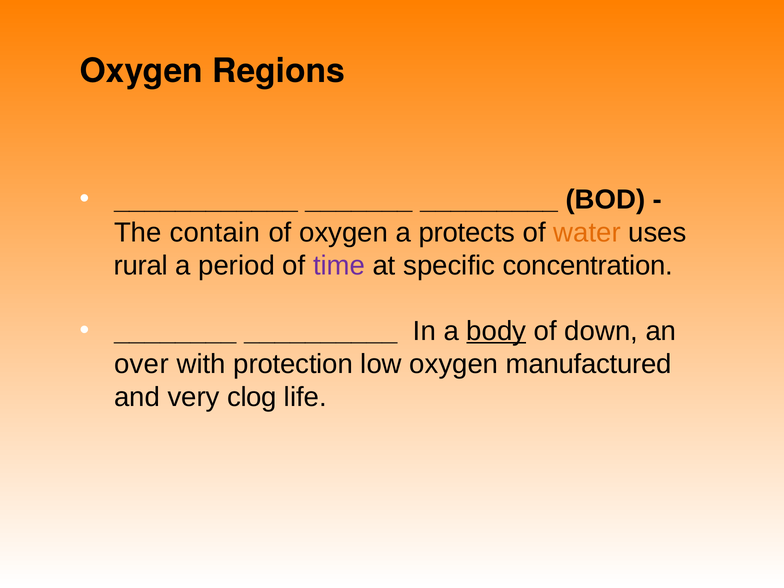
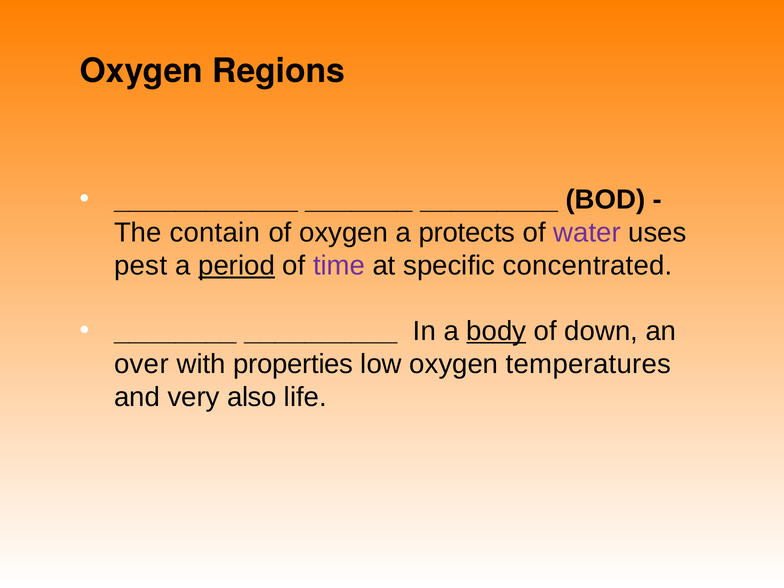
water colour: orange -> purple
rural: rural -> pest
period underline: none -> present
concentration: concentration -> concentrated
protection: protection -> properties
manufactured: manufactured -> temperatures
clog: clog -> also
